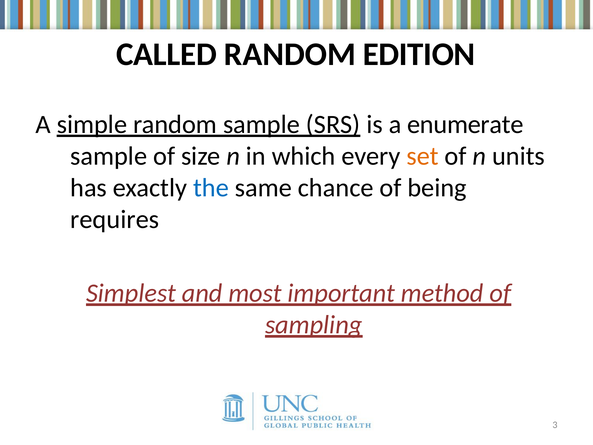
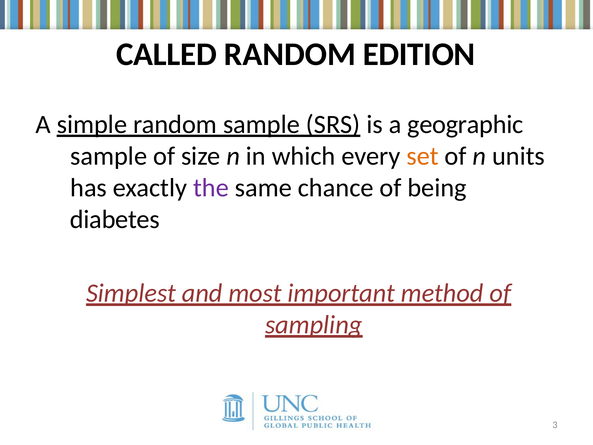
enumerate: enumerate -> geographic
the colour: blue -> purple
requires: requires -> diabetes
